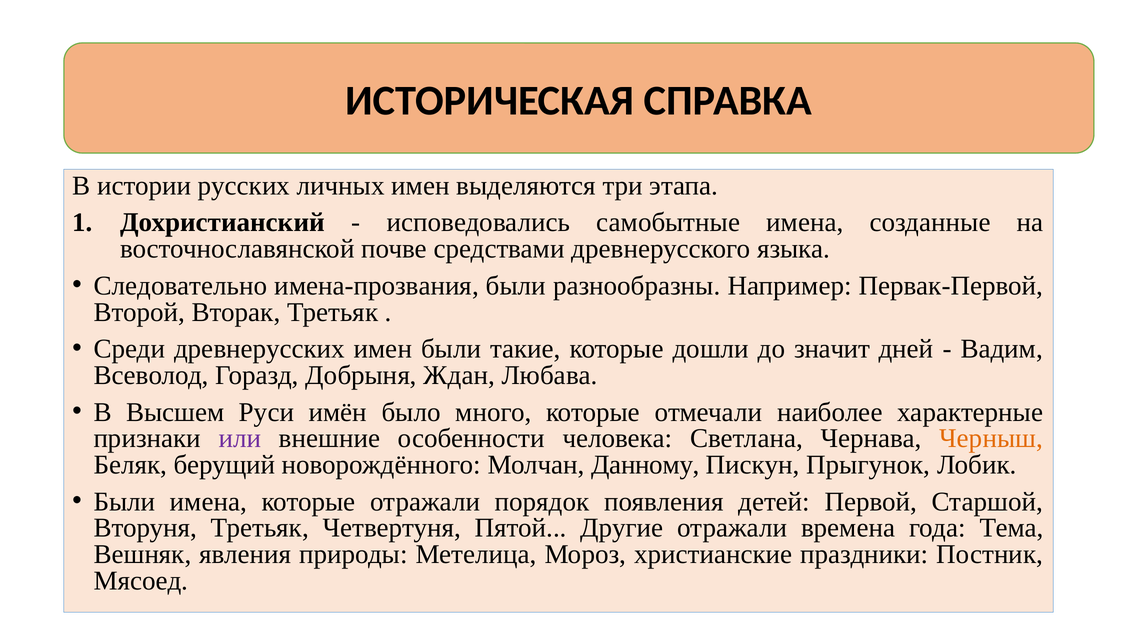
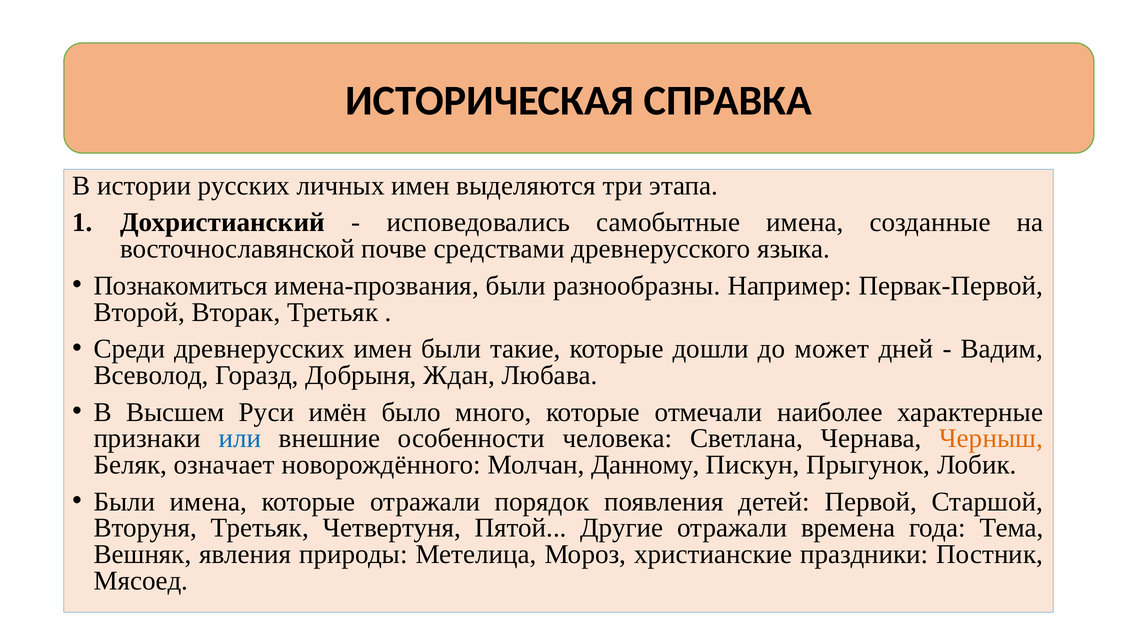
Следовательно: Следовательно -> Познакомиться
значит: значит -> может
или colour: purple -> blue
берущий: берущий -> означает
